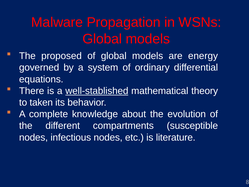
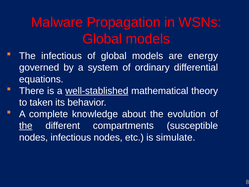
The proposed: proposed -> infectious
the at (26, 126) underline: none -> present
literature: literature -> simulate
